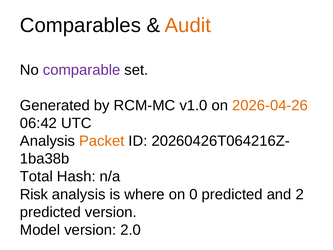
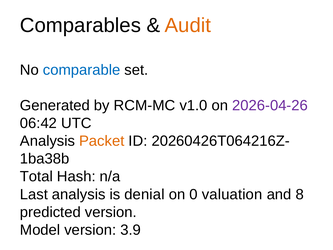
comparable colour: purple -> blue
2026-04-26 colour: orange -> purple
Risk: Risk -> Last
where: where -> denial
0 predicted: predicted -> valuation
2: 2 -> 8
2.0: 2.0 -> 3.9
